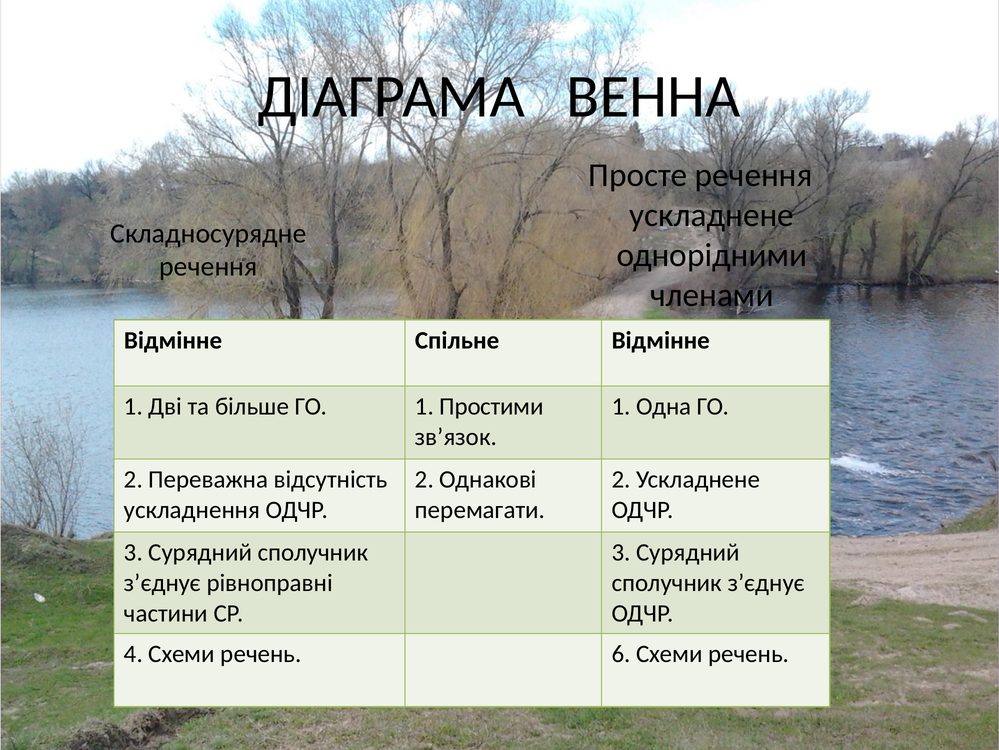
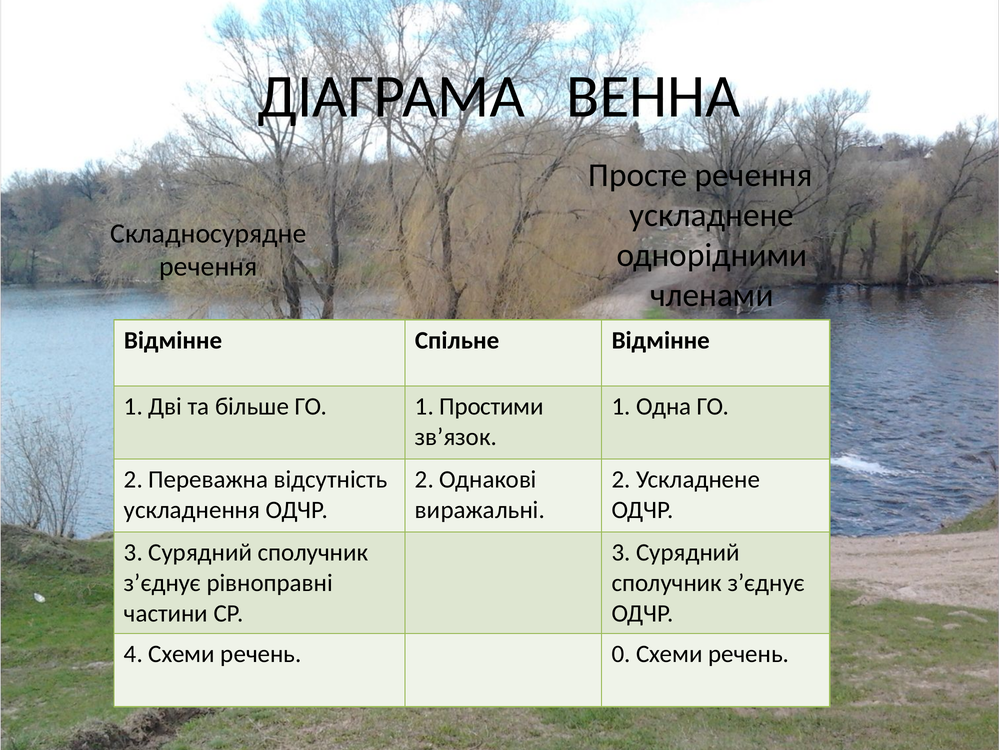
перемагати: перемагати -> виражальні
6: 6 -> 0
